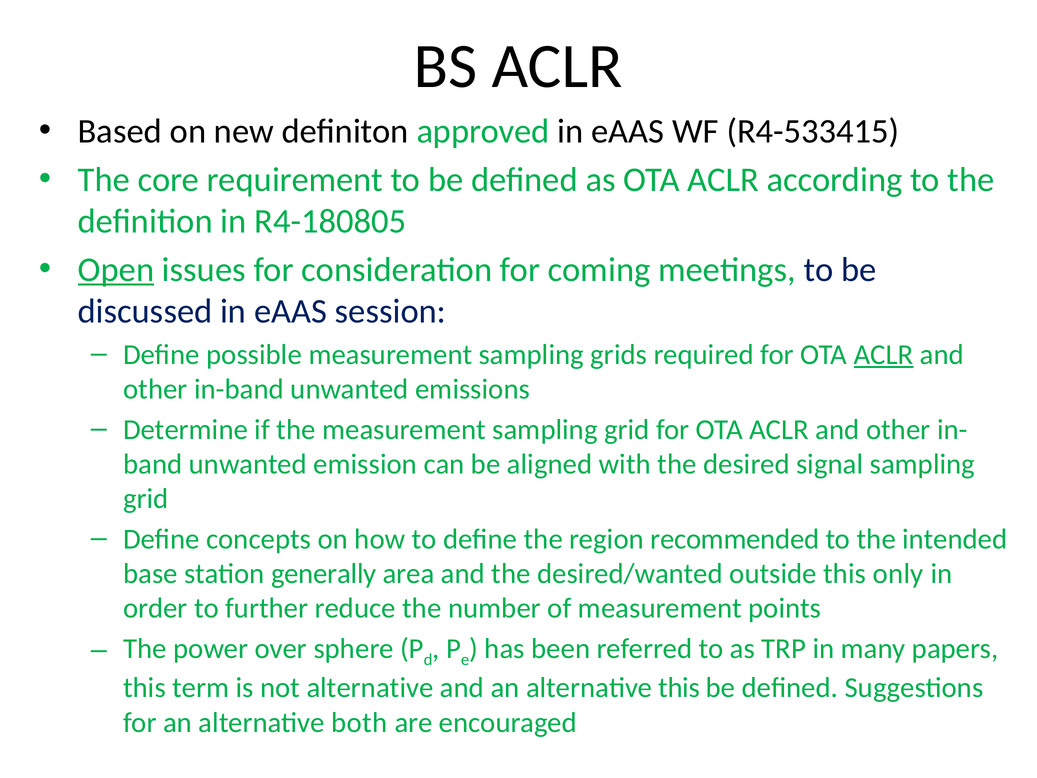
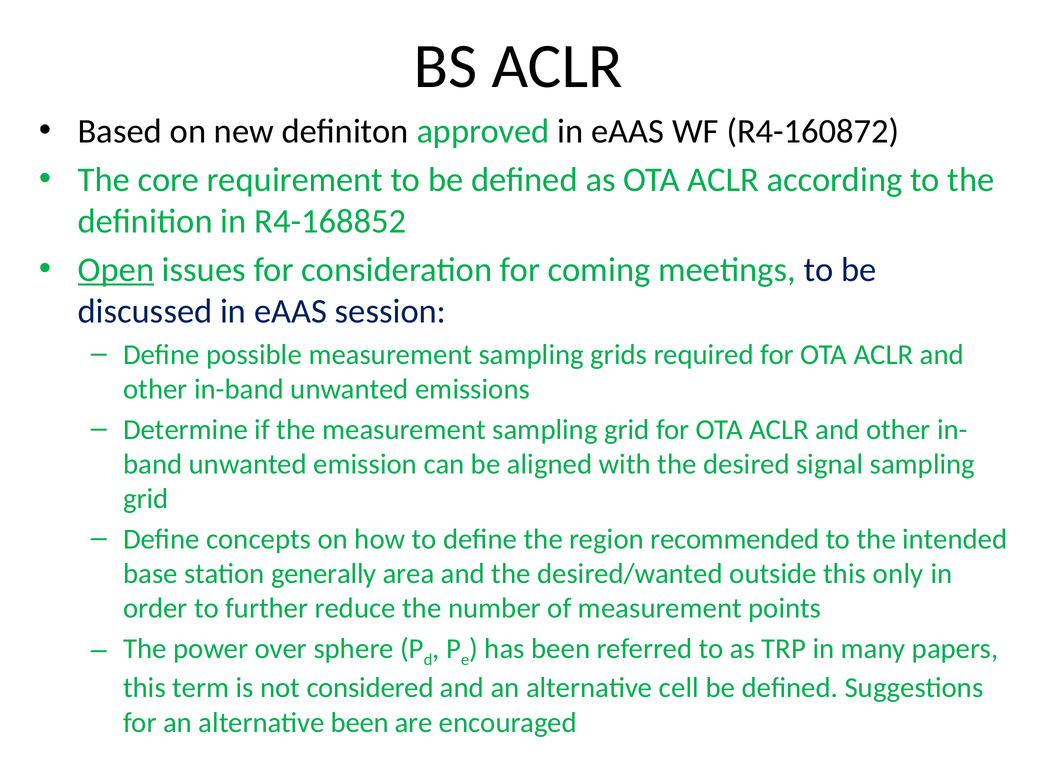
R4-533415: R4-533415 -> R4-160872
R4-180805: R4-180805 -> R4-168852
ACLR at (884, 354) underline: present -> none
not alternative: alternative -> considered
alternative this: this -> cell
alternative both: both -> been
